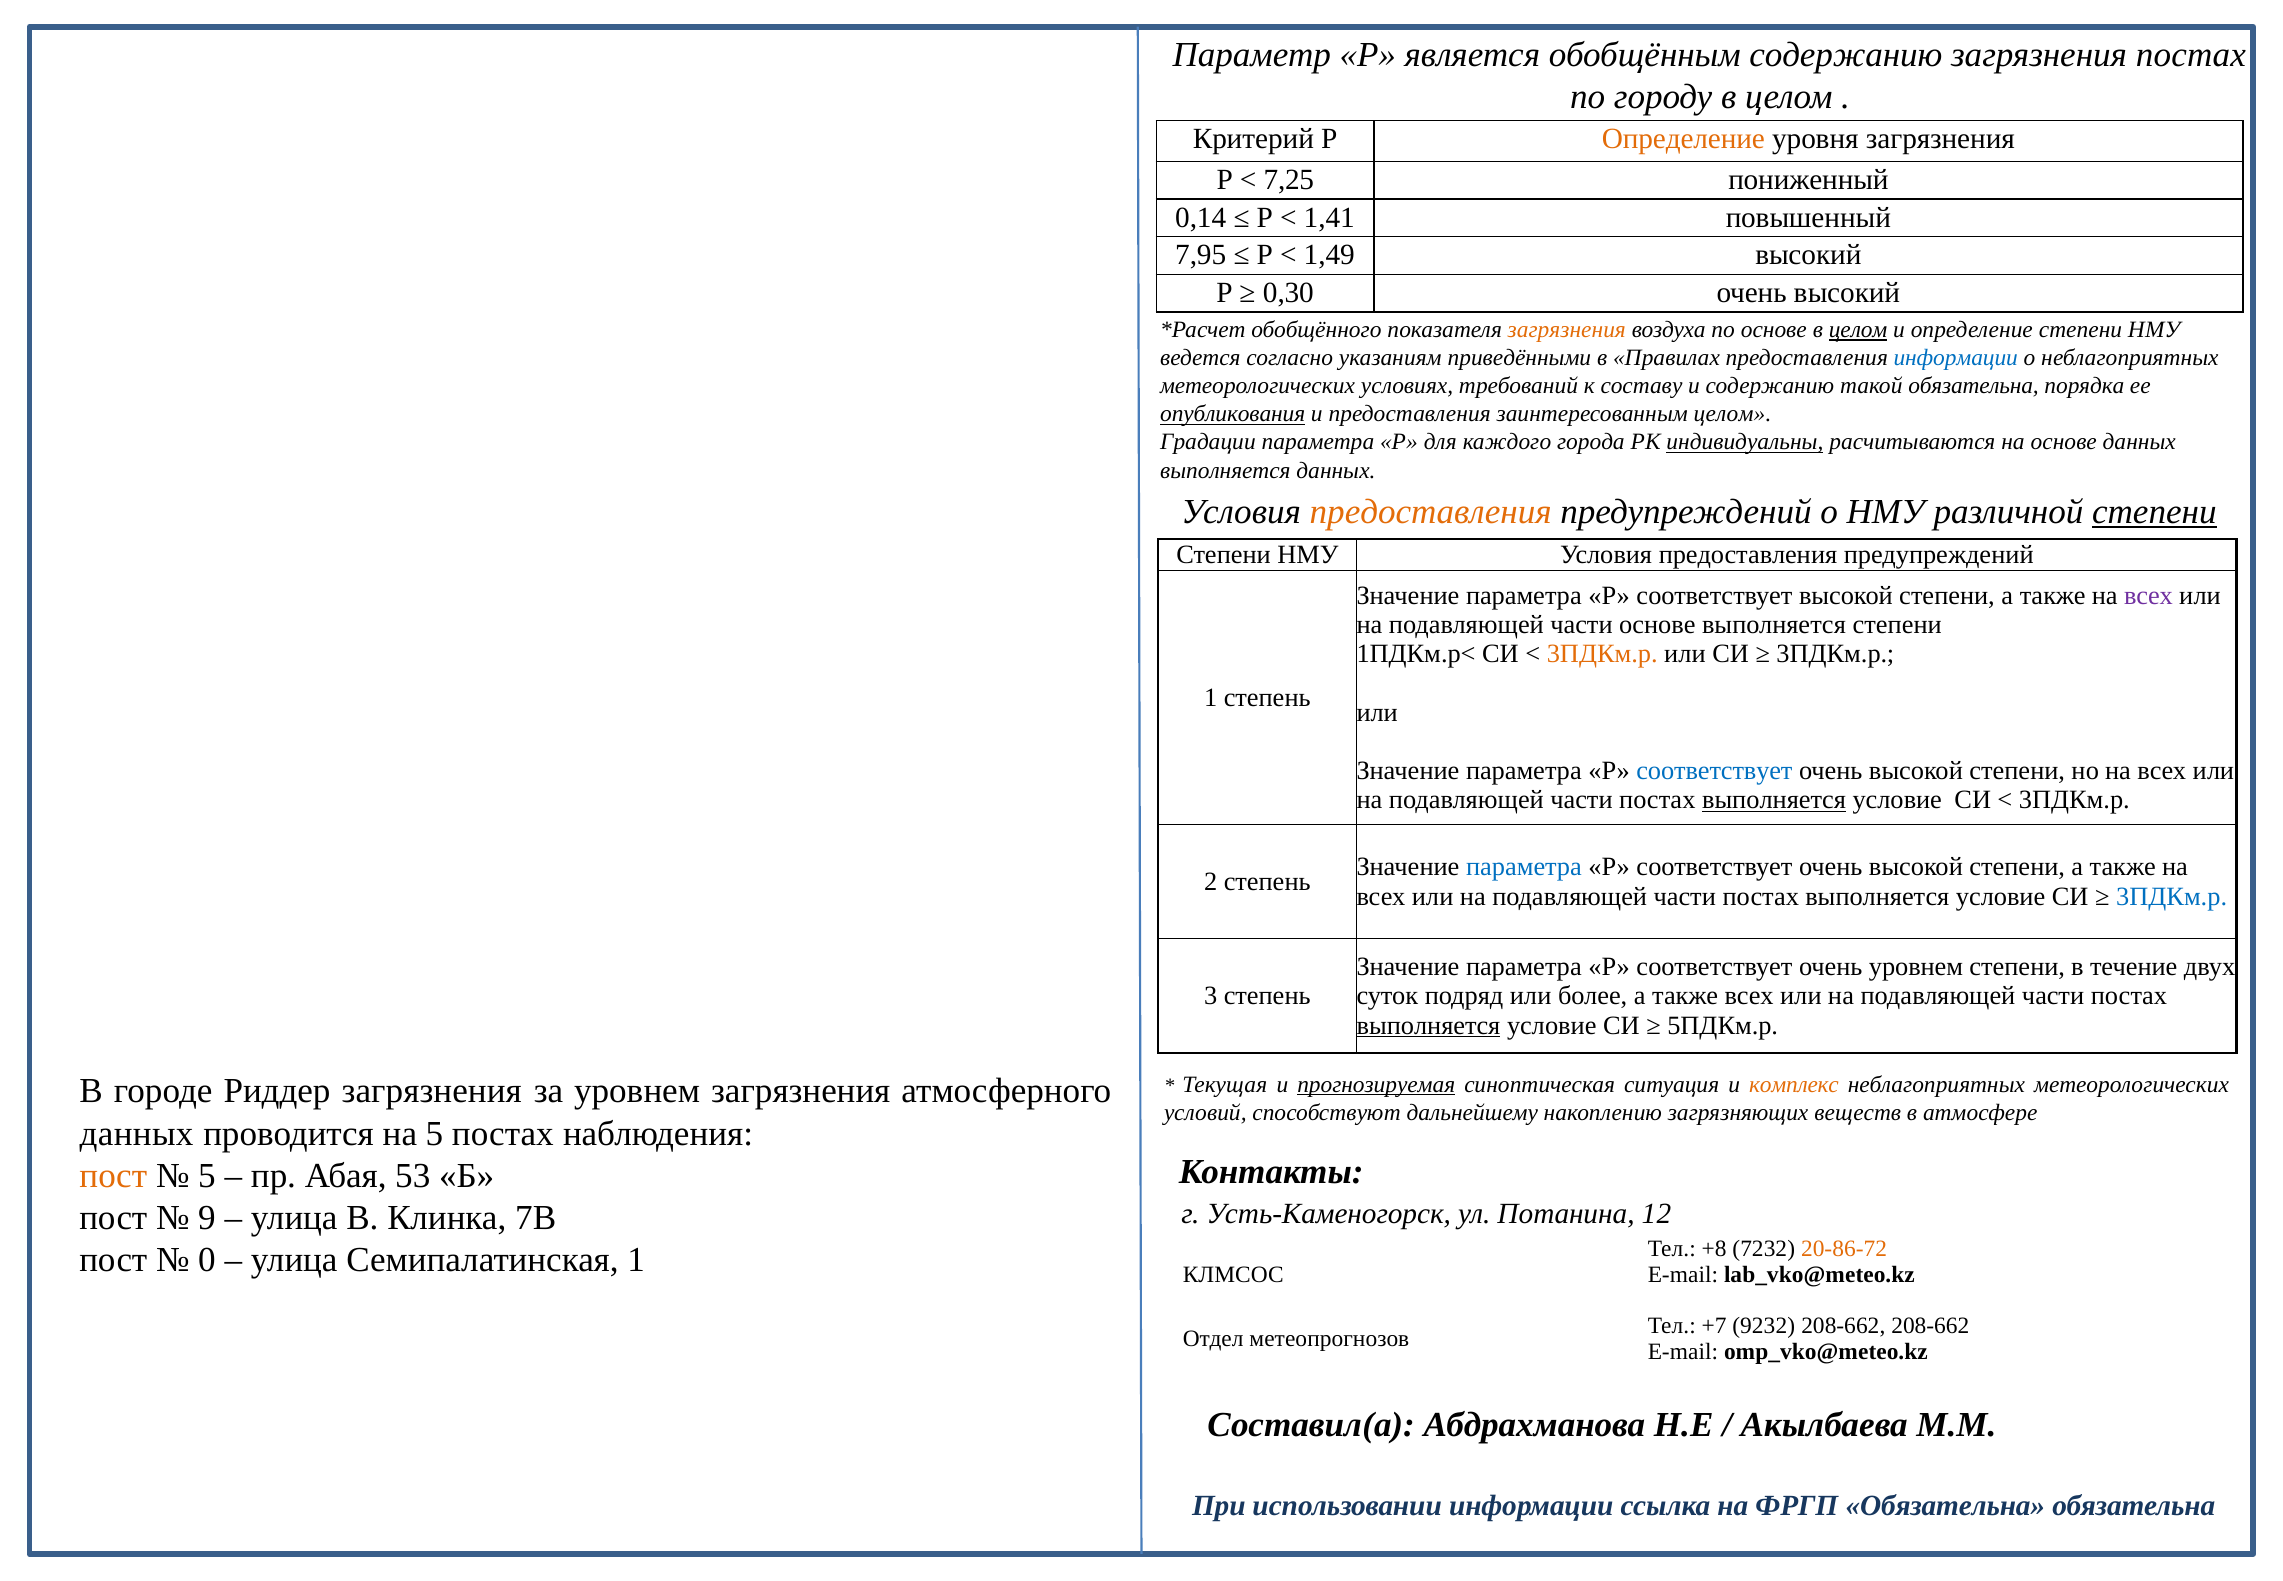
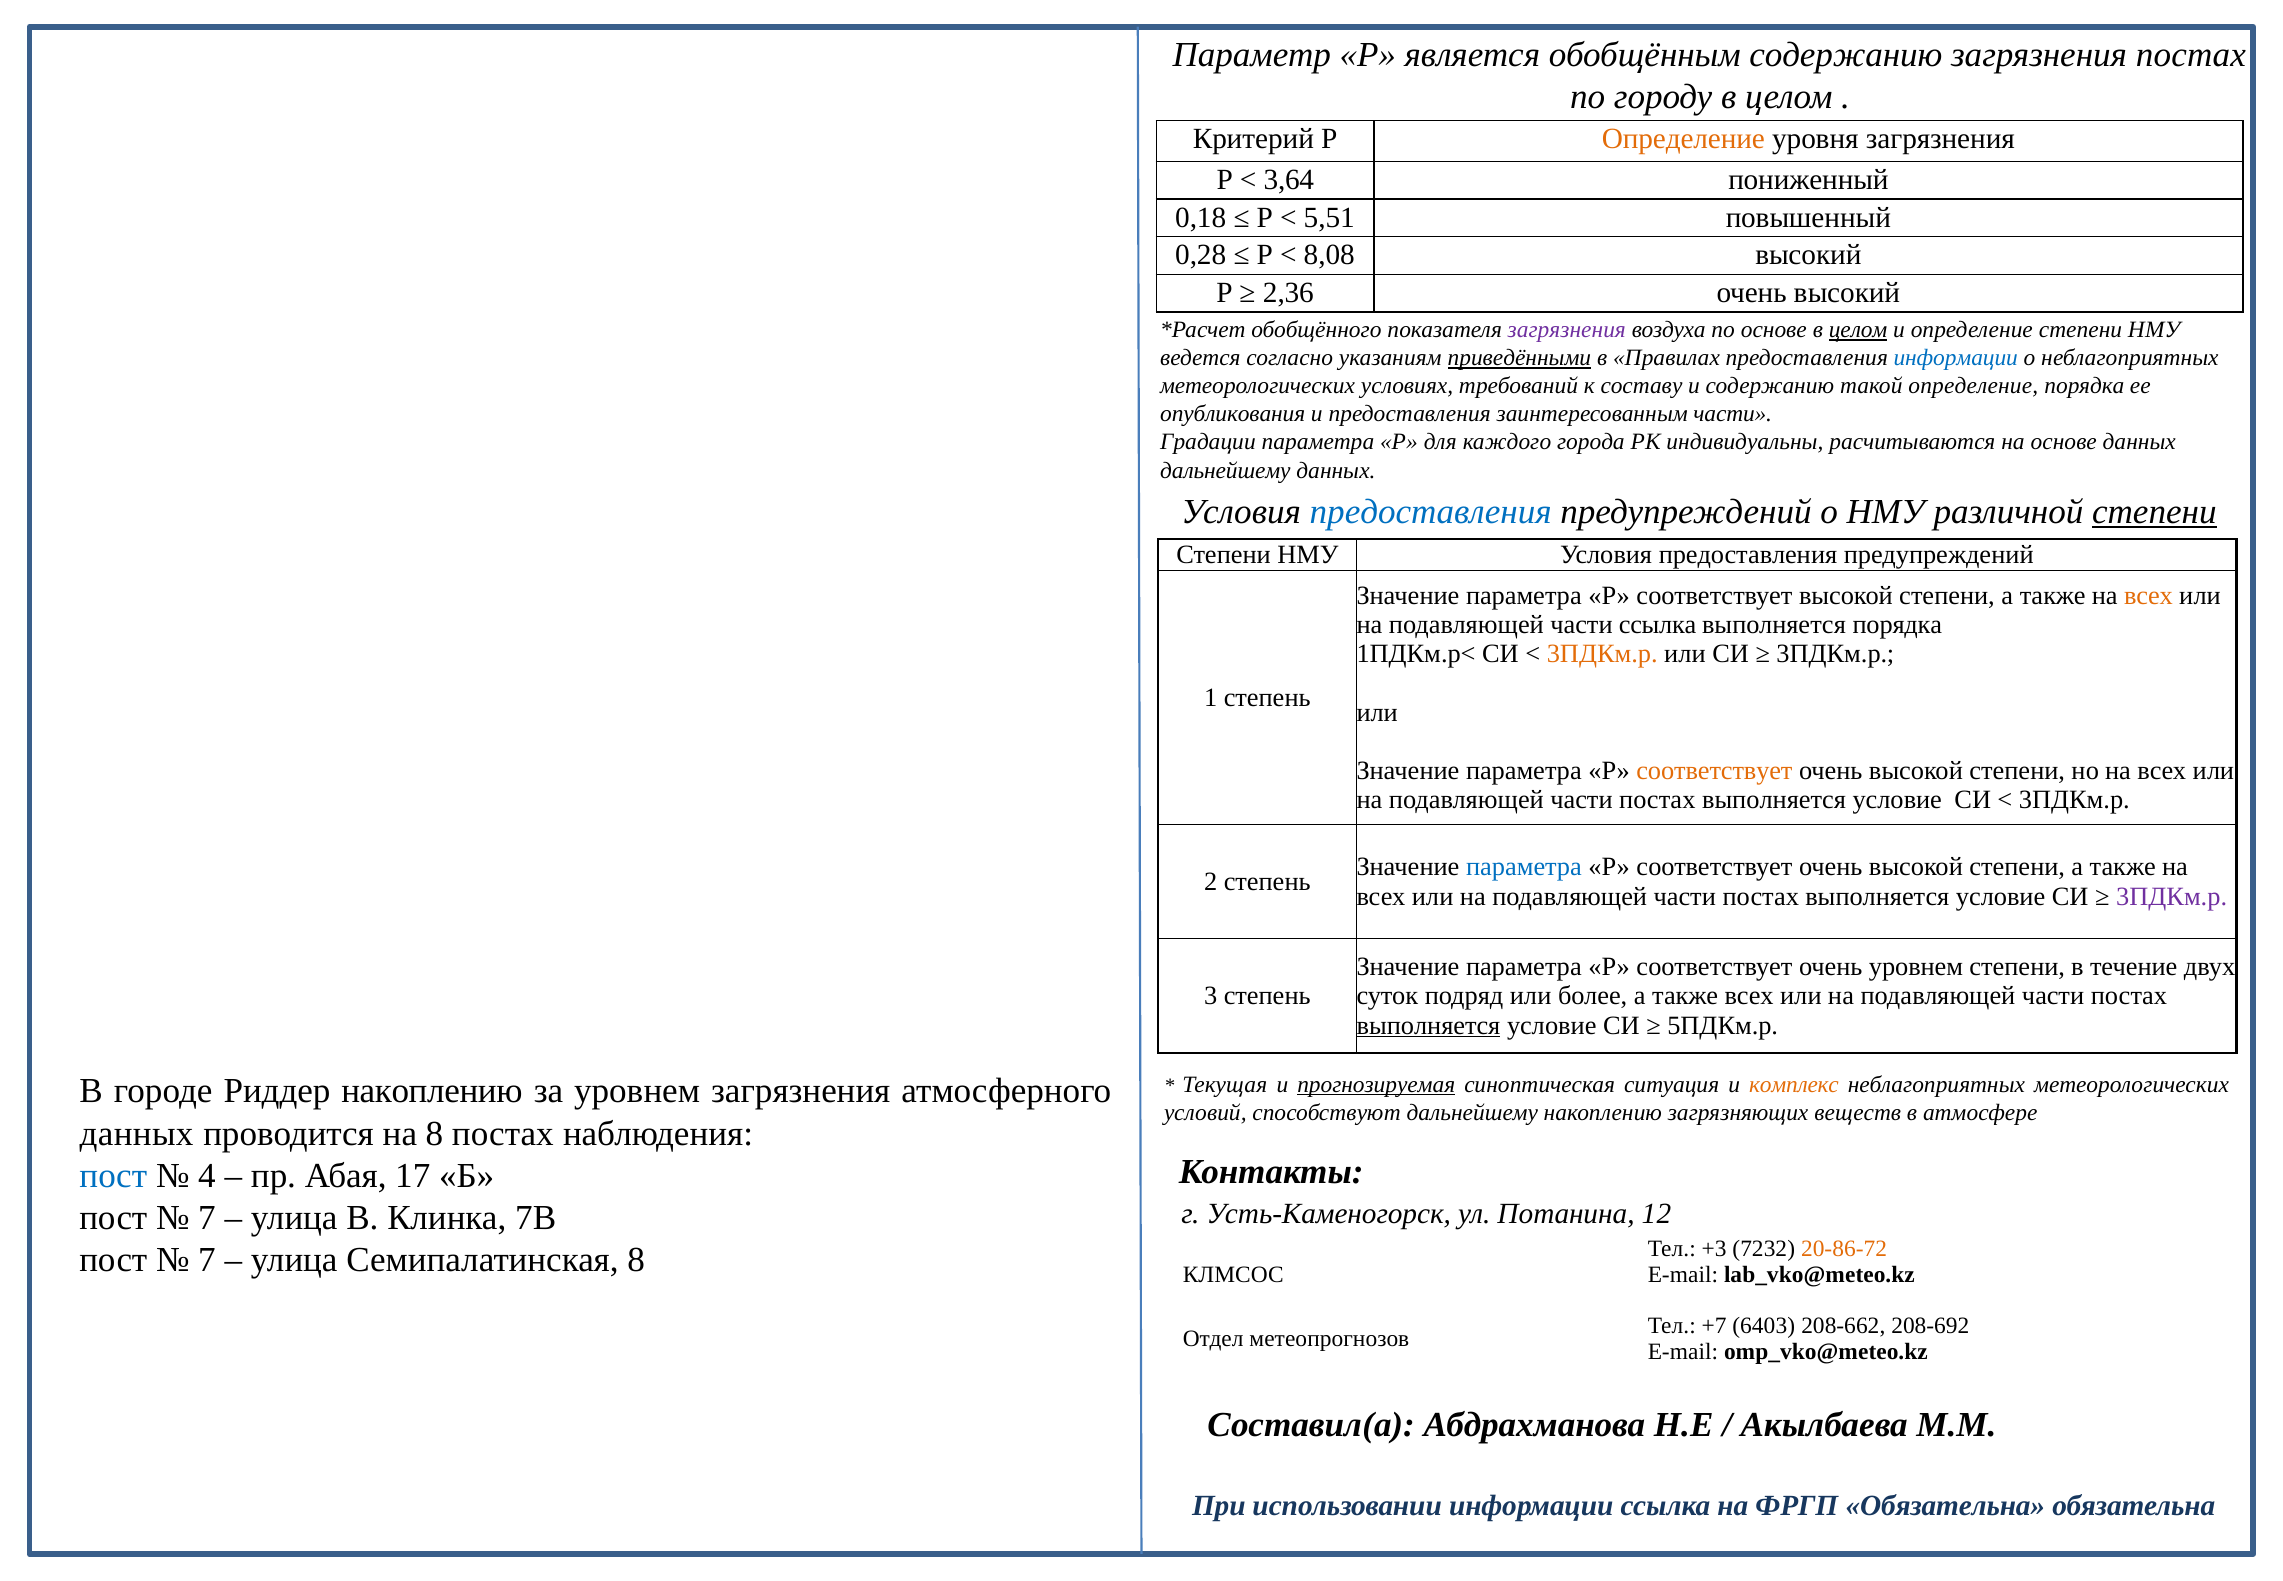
7,25: 7,25 -> 3,64
0,14: 0,14 -> 0,18
1,41: 1,41 -> 5,51
7,95: 7,95 -> 0,28
1,49: 1,49 -> 8,08
0,30: 0,30 -> 2,36
загрязнения at (1567, 330) colour: orange -> purple
приведёнными underline: none -> present
такой обязательна: обязательна -> определение
опубликования underline: present -> none
заинтересованным целом: целом -> части
индивидуальны underline: present -> none
выполняется at (1225, 470): выполняется -> дальнейшему
предоставления at (1431, 512) colour: orange -> blue
всех at (2148, 595) colour: purple -> orange
части основе: основе -> ссылка
выполняется степени: степени -> порядка
соответствует at (1714, 771) colour: blue -> orange
выполняется at (1774, 800) underline: present -> none
3ПДКм.р at (2172, 896) colour: blue -> purple
Риддер загрязнения: загрязнения -> накоплению
на 5: 5 -> 8
пост at (113, 1175) colour: orange -> blue
5 at (207, 1175): 5 -> 4
53: 53 -> 17
9 at (207, 1217): 9 -> 7
+8: +8 -> +3
0 at (207, 1260): 0 -> 7
Семипалатинская 1: 1 -> 8
9232: 9232 -> 6403
208-662 208-662: 208-662 -> 208-692
